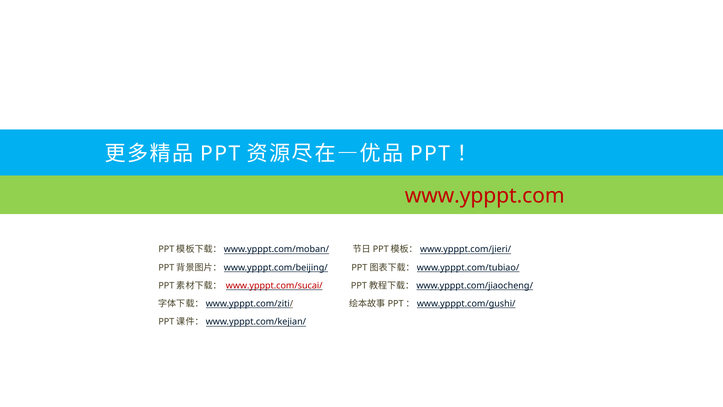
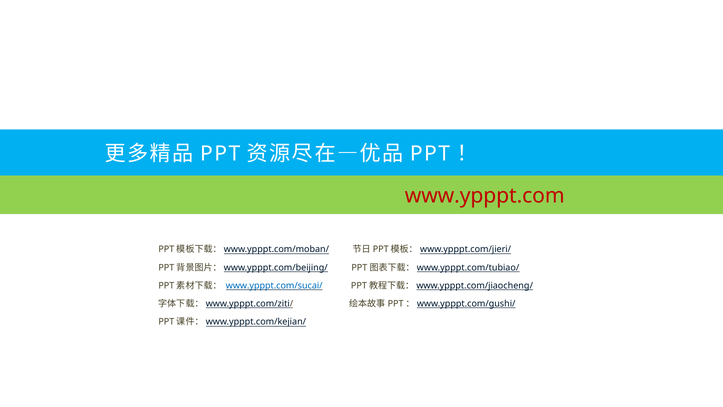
www.ypppt.com/sucai/ colour: red -> blue
